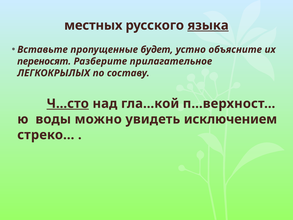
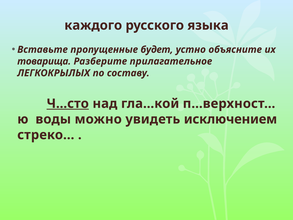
местных: местных -> каждого
языка underline: present -> none
переносят: переносят -> товарища
